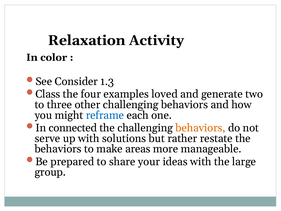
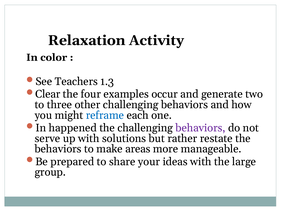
Consider: Consider -> Teachers
Class: Class -> Clear
loved: loved -> occur
connected: connected -> happened
behaviors at (200, 128) colour: orange -> purple
